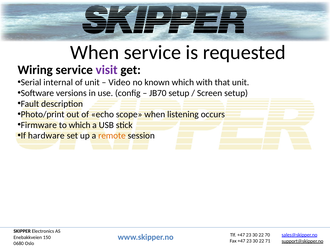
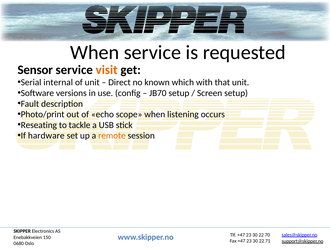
Wiring: Wiring -> Sensor
visit colour: purple -> orange
Video: Video -> Direct
Firmware: Firmware -> Reseating
to which: which -> tackle
